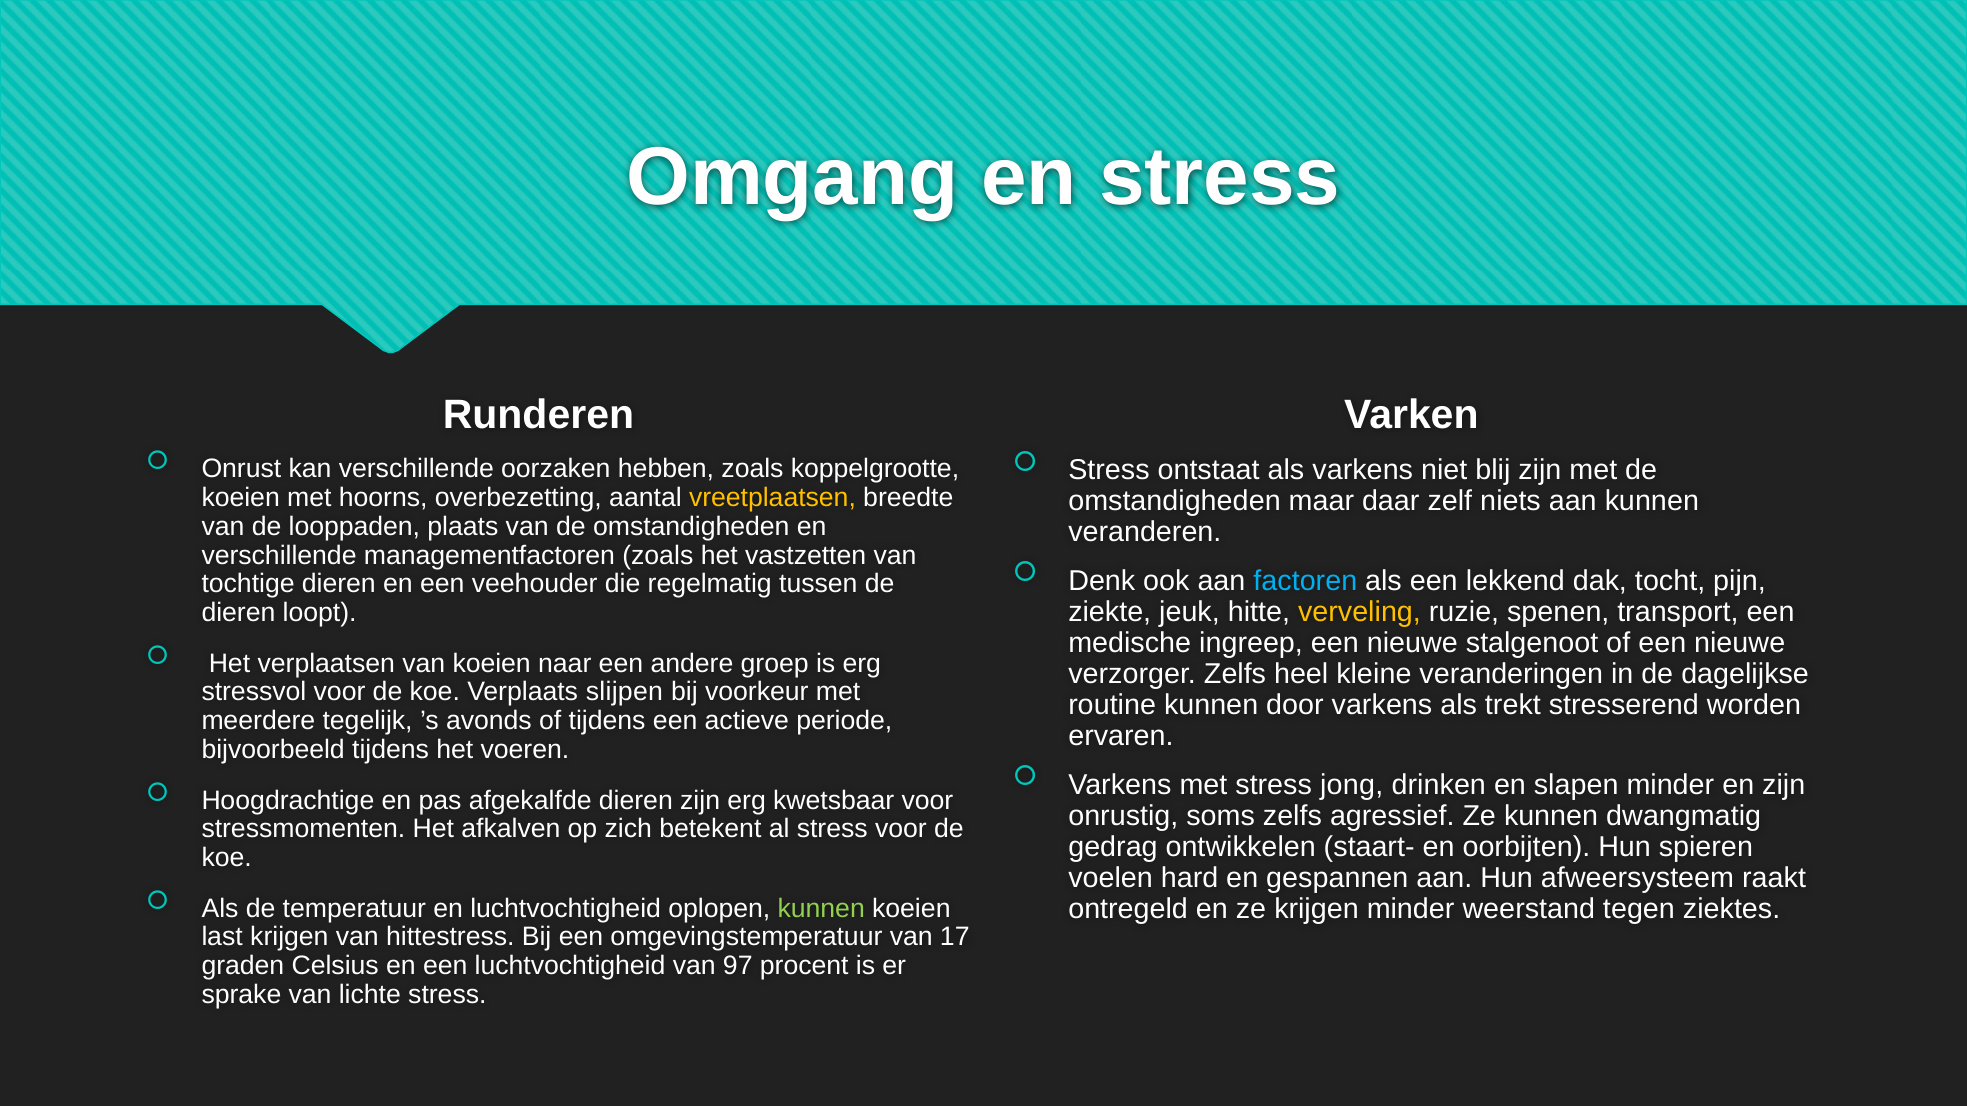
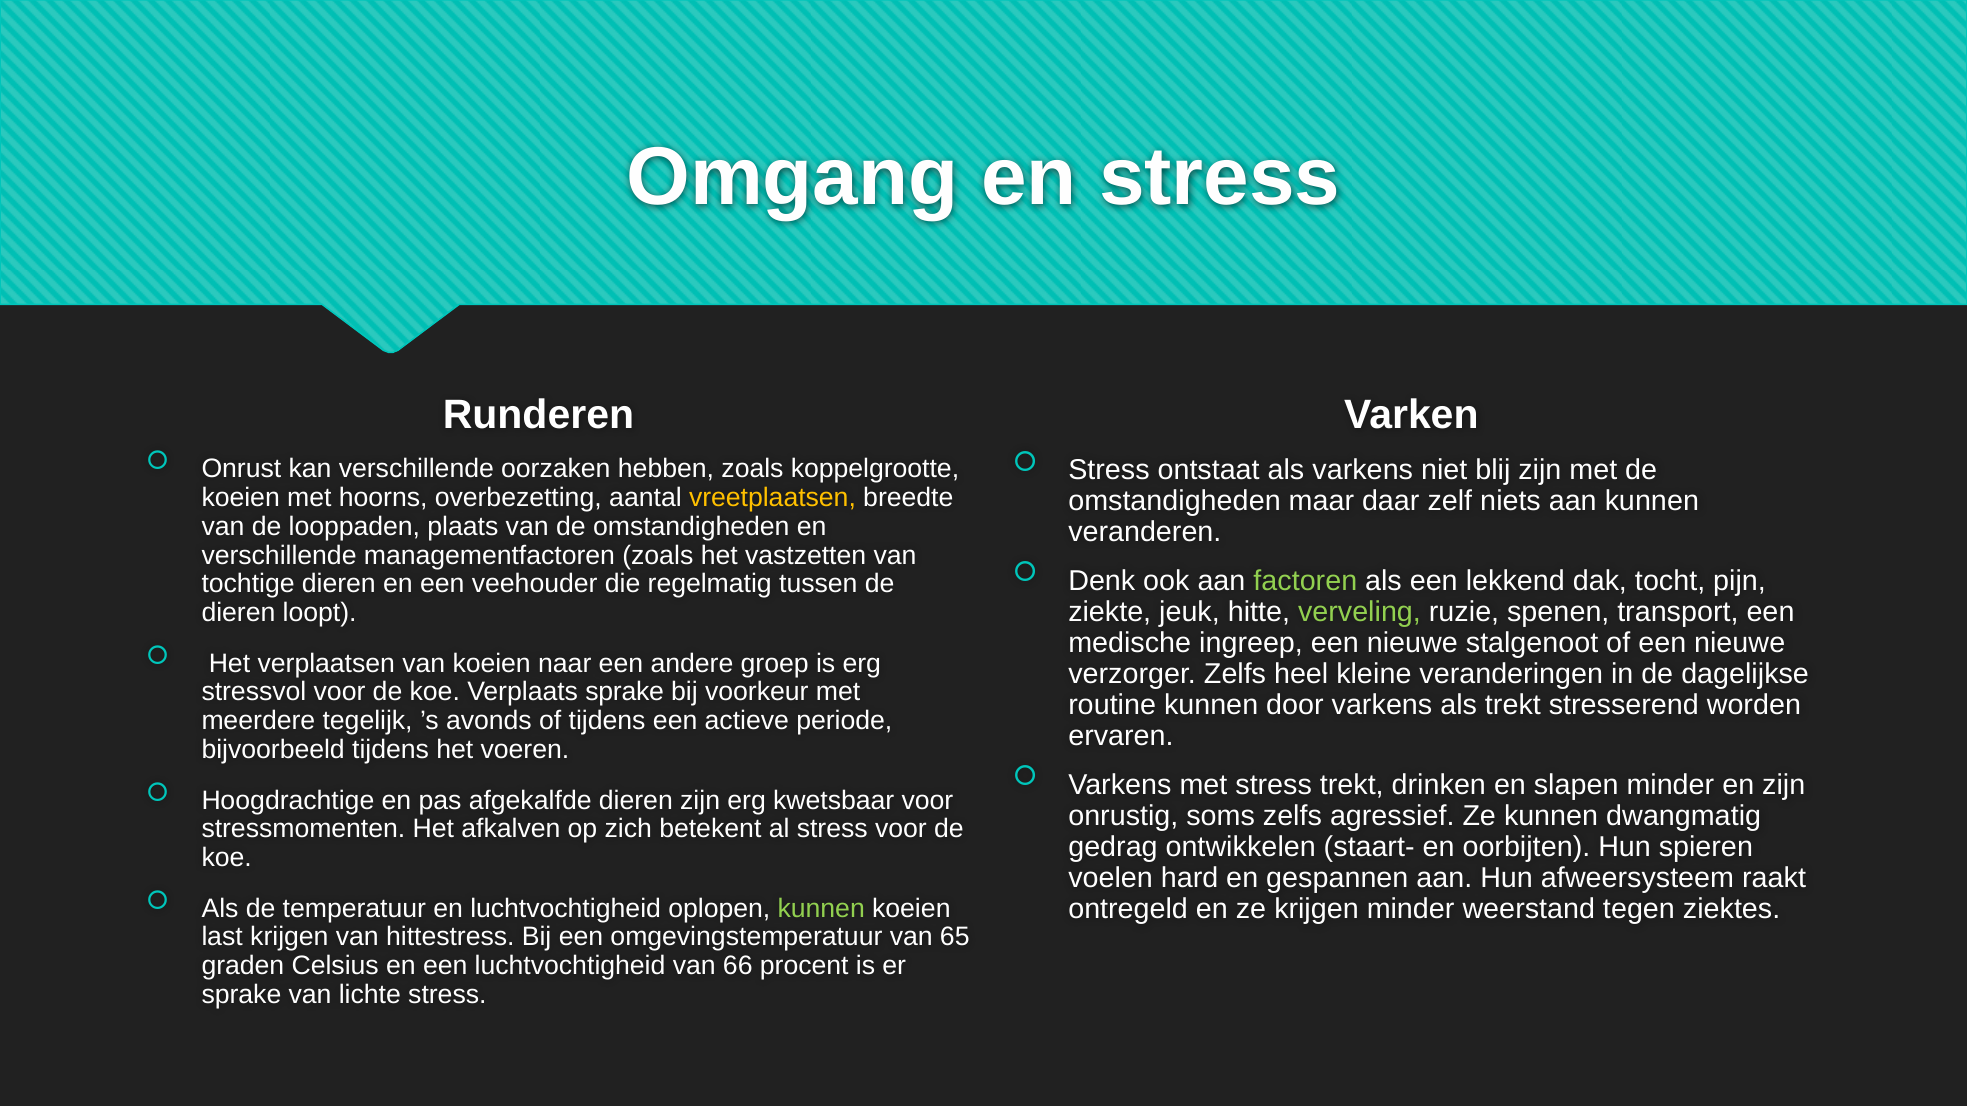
factoren colour: light blue -> light green
verveling colour: yellow -> light green
Verplaats slijpen: slijpen -> sprake
stress jong: jong -> trekt
17: 17 -> 65
97: 97 -> 66
